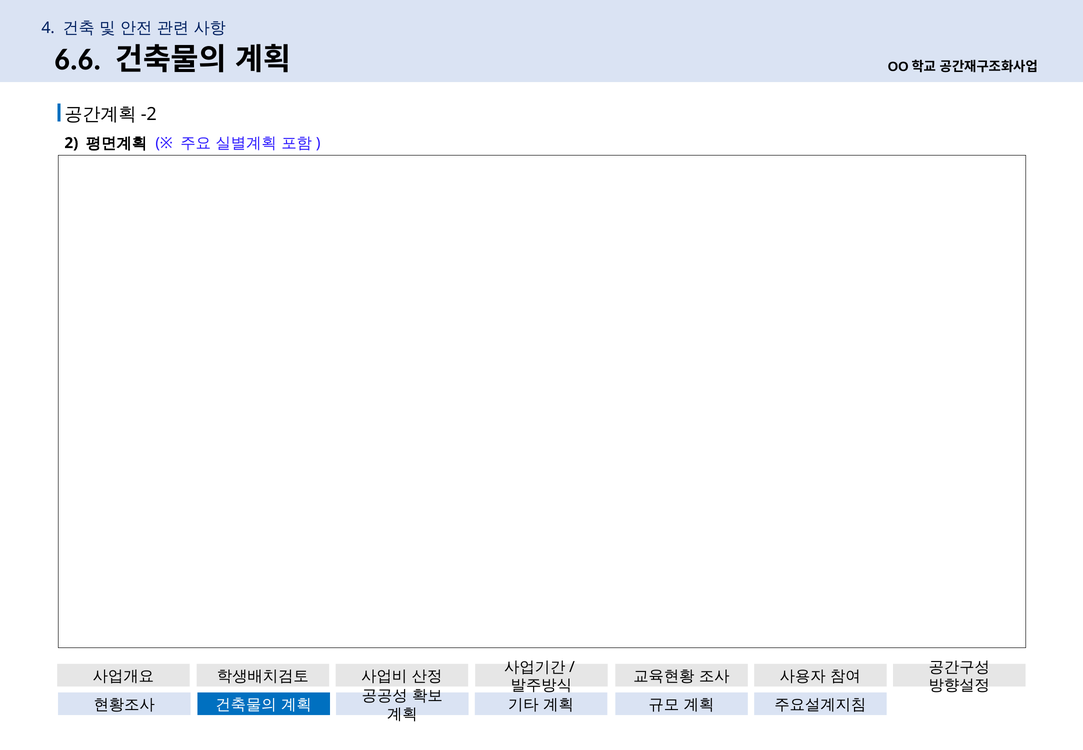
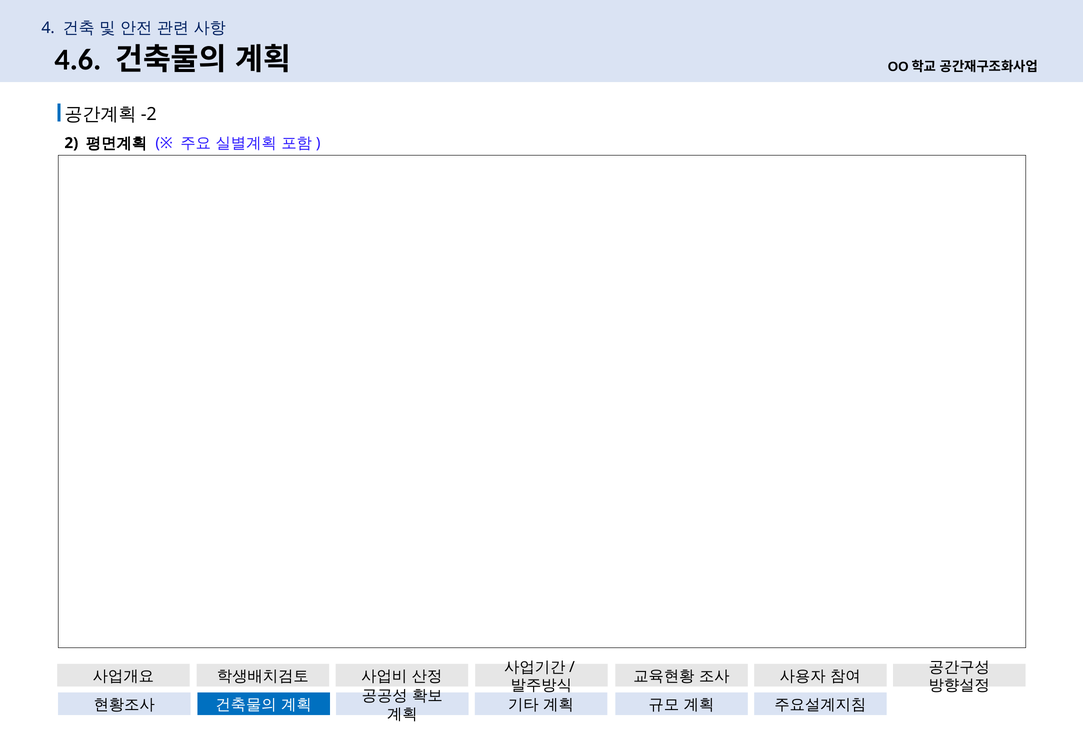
6.6: 6.6 -> 4.6
